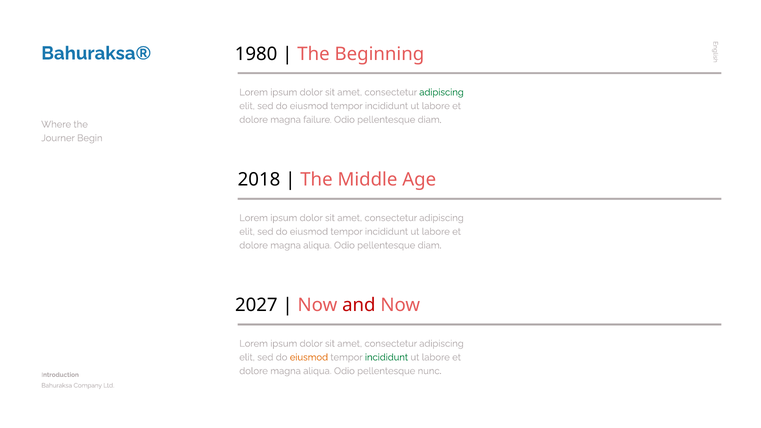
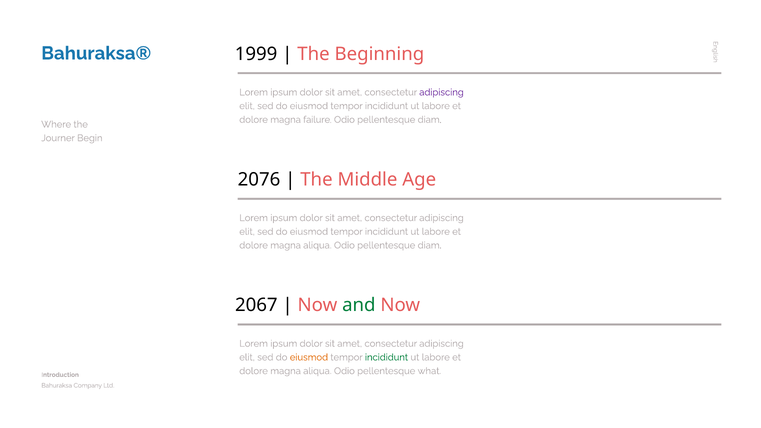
1980: 1980 -> 1999
adipiscing at (441, 92) colour: green -> purple
2018: 2018 -> 2076
2027: 2027 -> 2067
and colour: red -> green
nunc: nunc -> what
